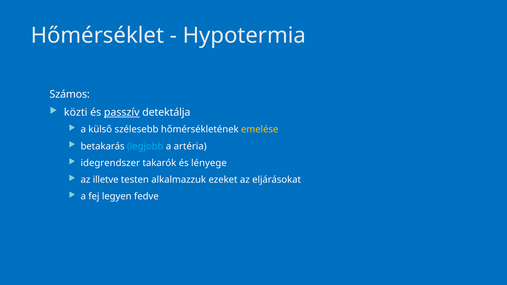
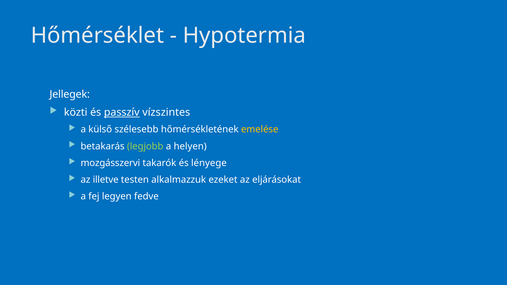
Számos: Számos -> Jellegek
detektálja: detektálja -> vízszintes
legjobb colour: light blue -> light green
artéria: artéria -> helyen
idegrendszer: idegrendszer -> mozgásszervi
